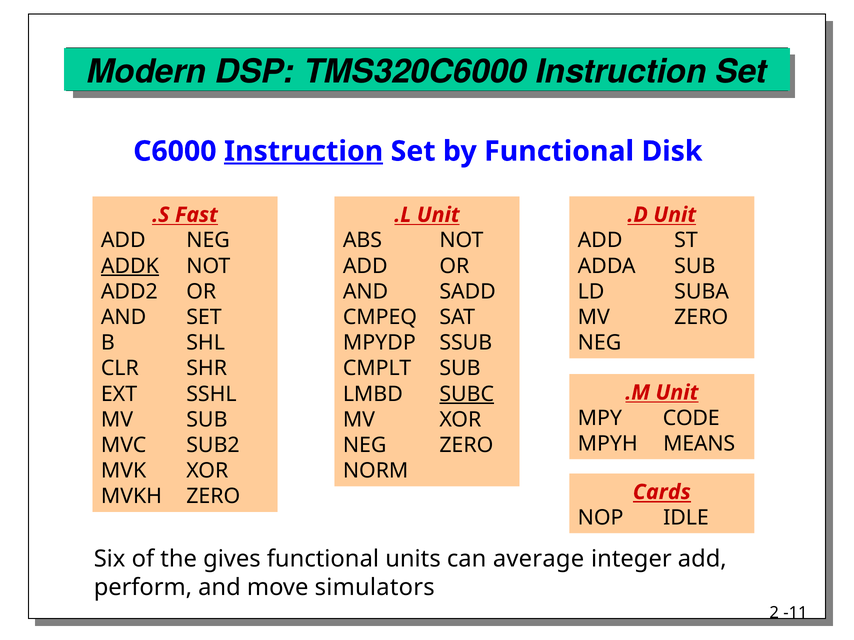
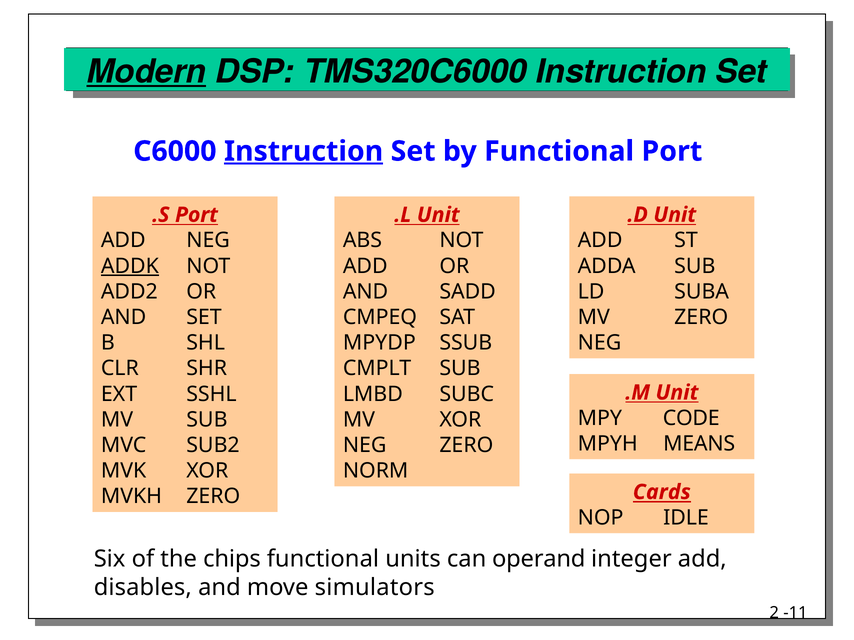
Modern underline: none -> present
Functional Disk: Disk -> Port
.S Fast: Fast -> Port
SUBC underline: present -> none
gives: gives -> chips
average: average -> operand
perform: perform -> disables
